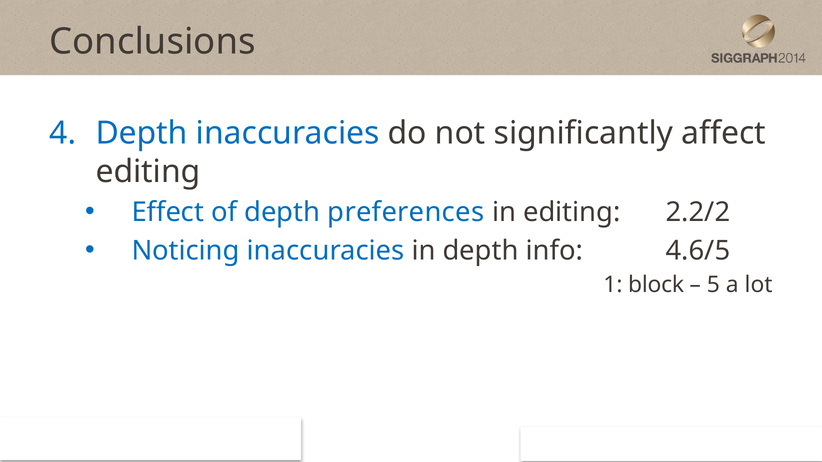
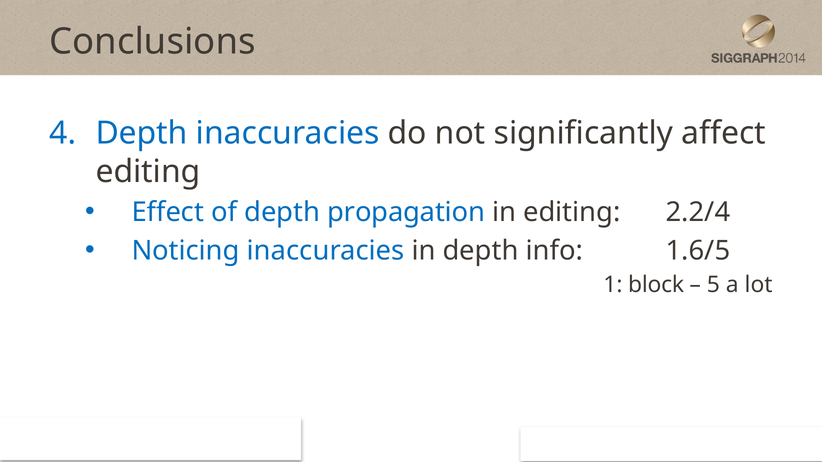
preferences: preferences -> propagation
2.2/2: 2.2/2 -> 2.2/4
4.6/5: 4.6/5 -> 1.6/5
